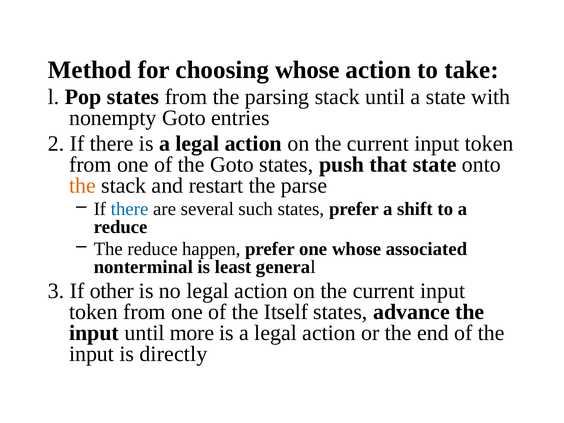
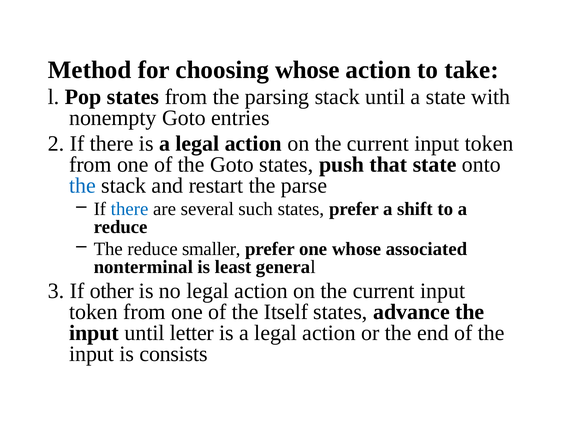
the at (82, 186) colour: orange -> blue
happen: happen -> smaller
more: more -> letter
directly: directly -> consists
